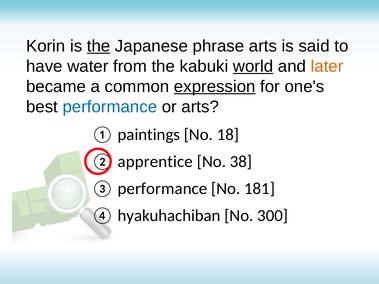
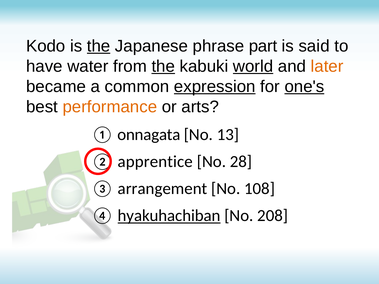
Korin: Korin -> Kodo
phrase arts: arts -> part
the at (163, 66) underline: none -> present
one's underline: none -> present
performance at (110, 107) colour: blue -> orange
paintings: paintings -> onnagata
18: 18 -> 13
38: 38 -> 28
③ performance: performance -> arrangement
181: 181 -> 108
hyakuhachiban underline: none -> present
300: 300 -> 208
